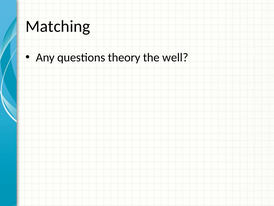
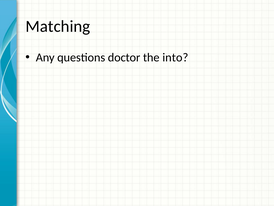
theory: theory -> doctor
well: well -> into
